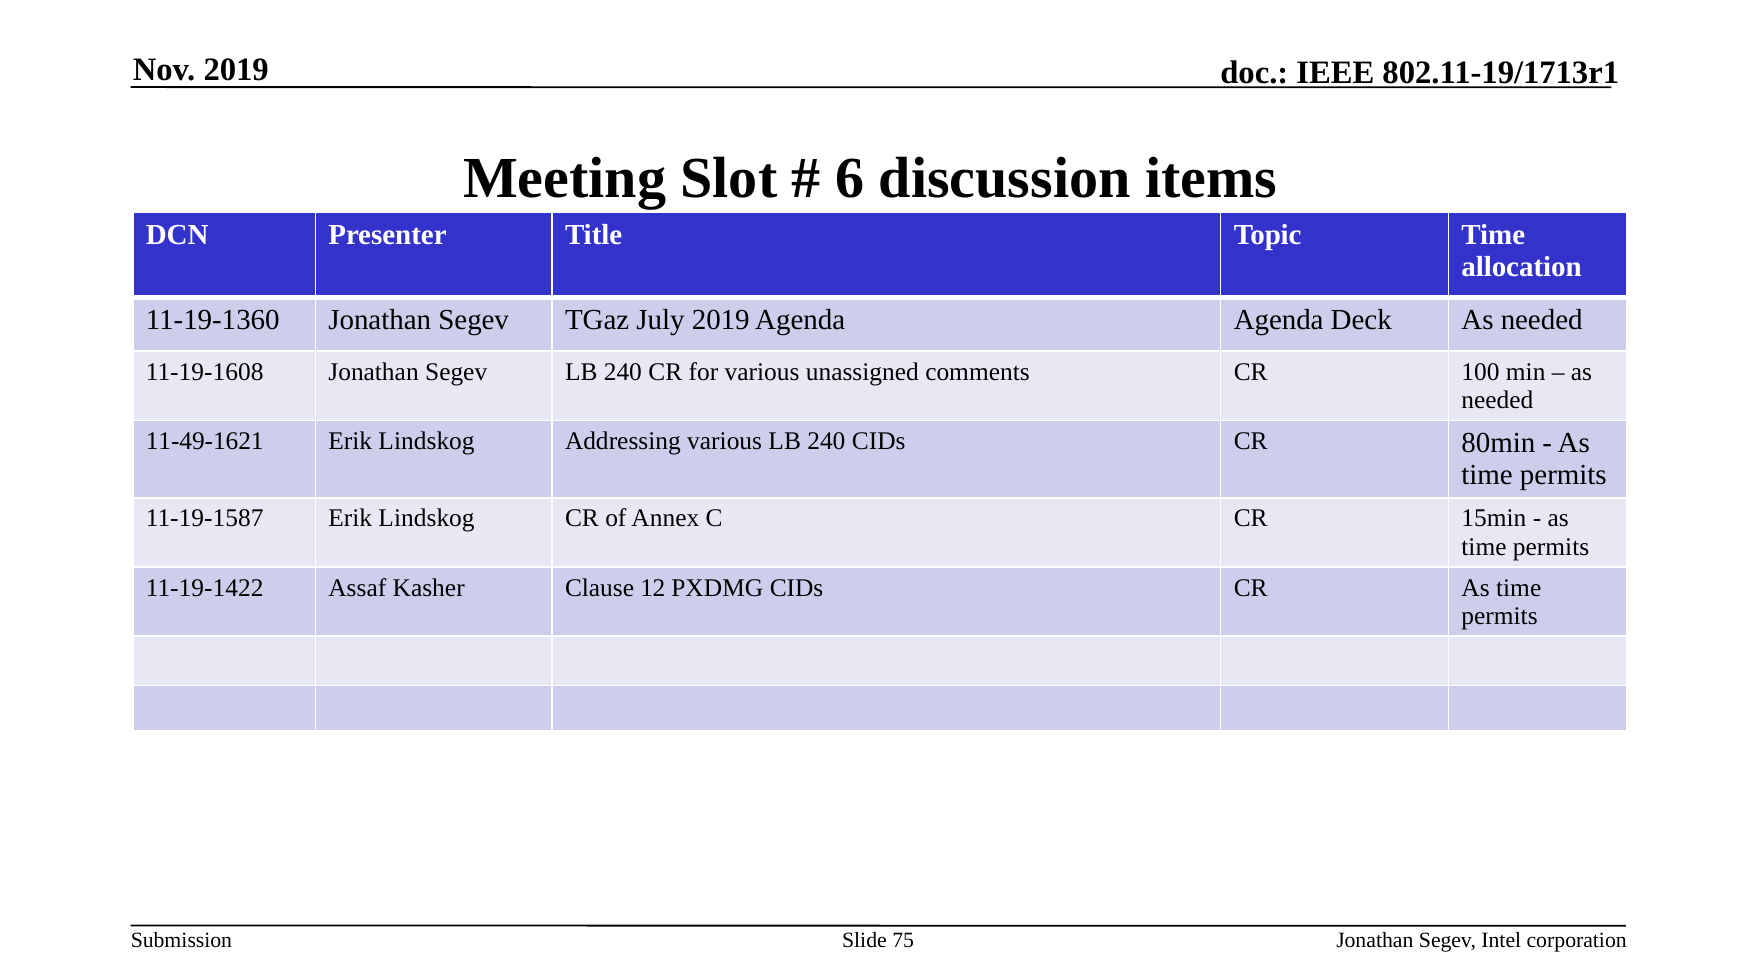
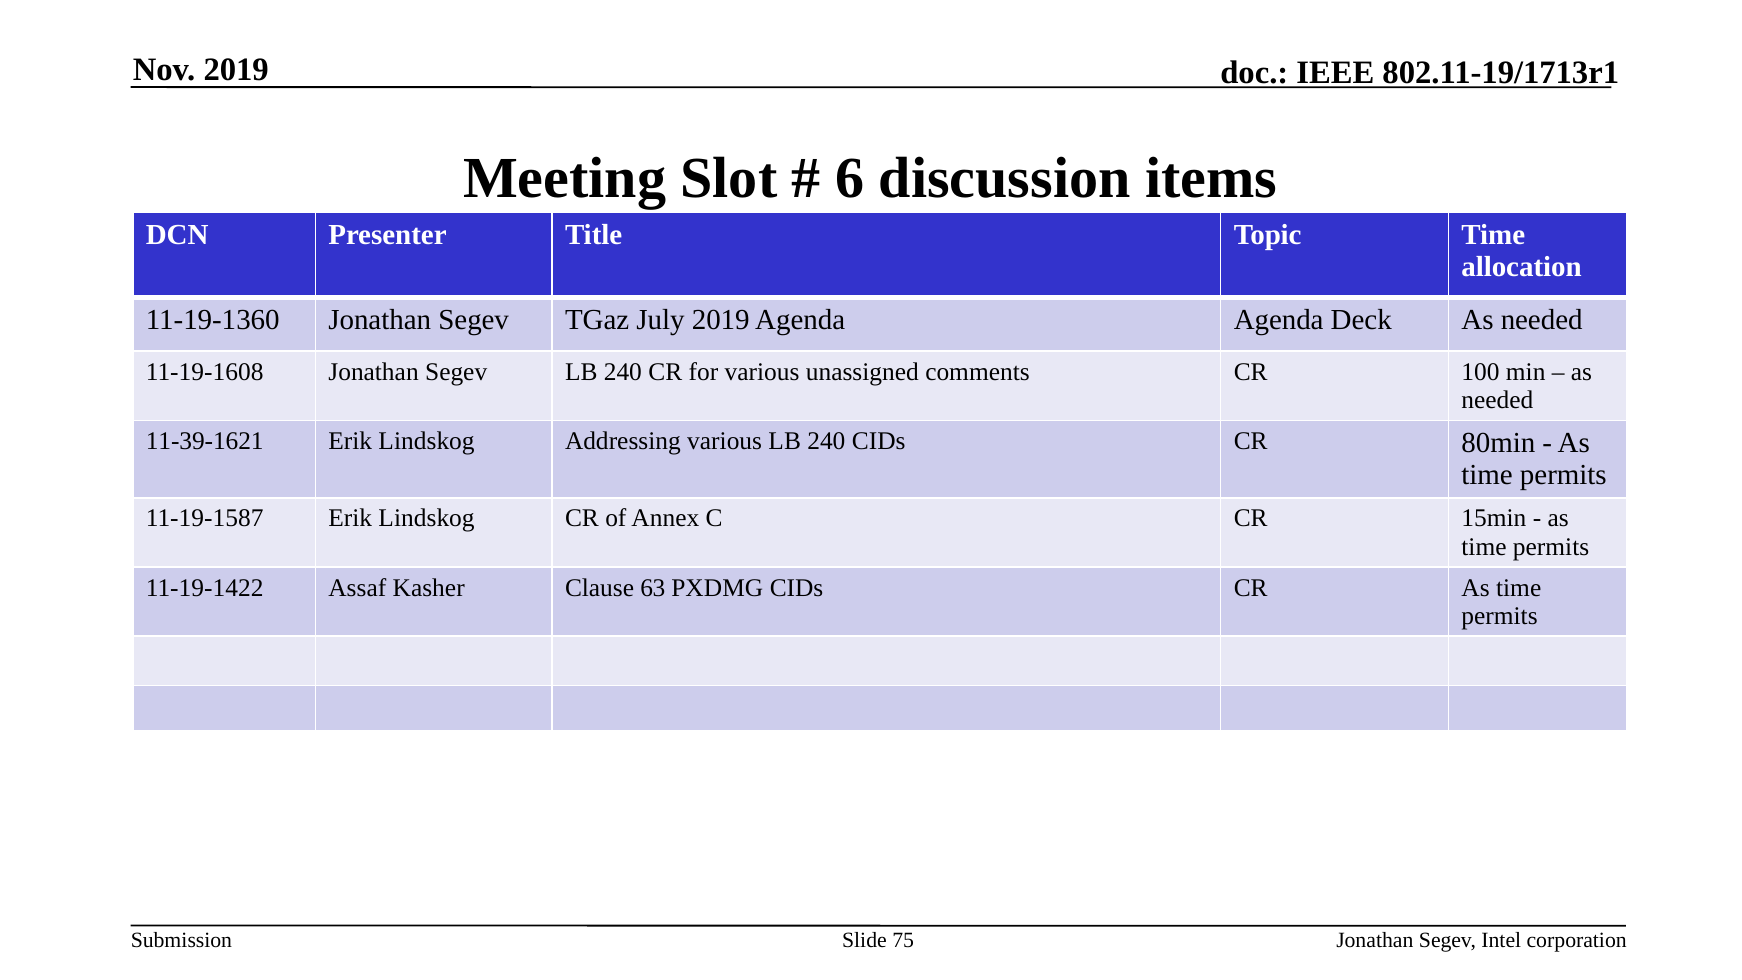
11-49-1621: 11-49-1621 -> 11-39-1621
12: 12 -> 63
